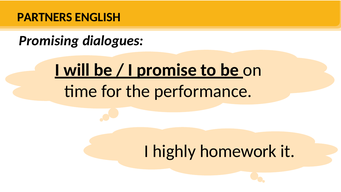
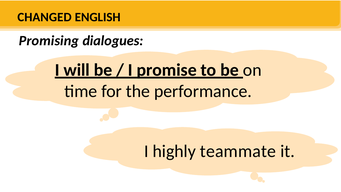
PARTNERS: PARTNERS -> CHANGED
homework: homework -> teammate
